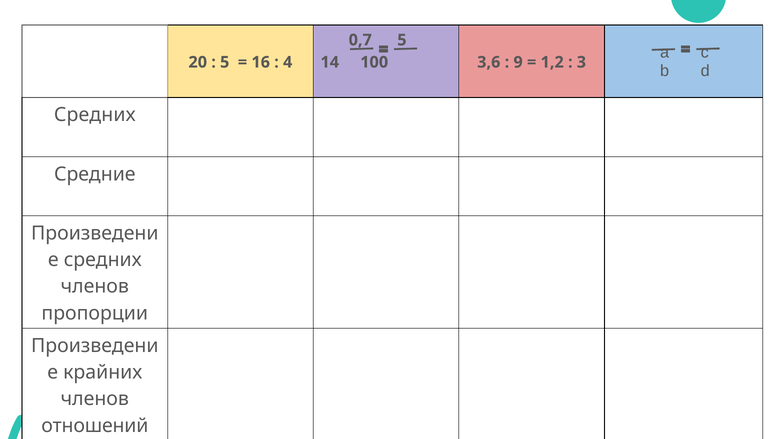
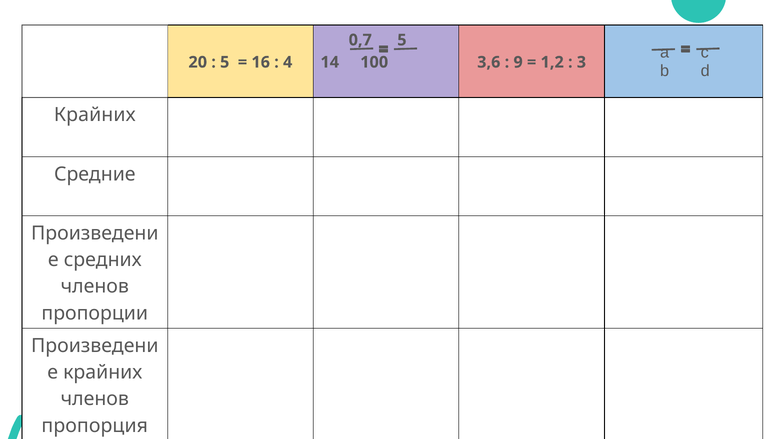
Средних at (95, 115): Средних -> Крайних
отношений: отношений -> пропорция
